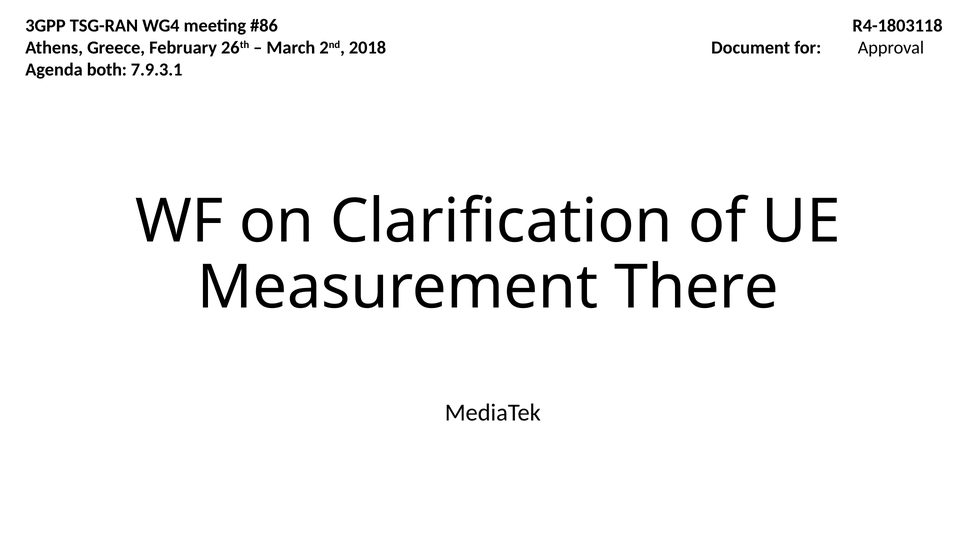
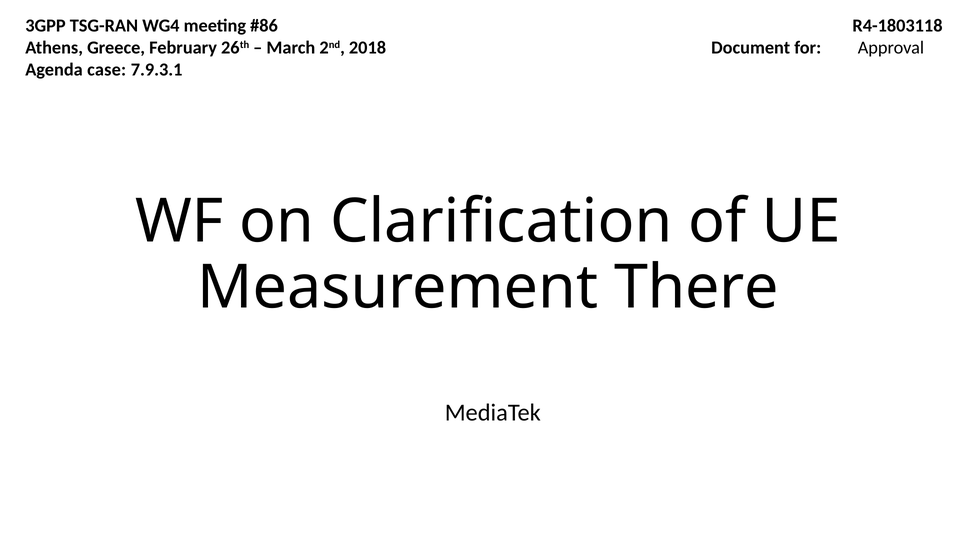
both: both -> case
